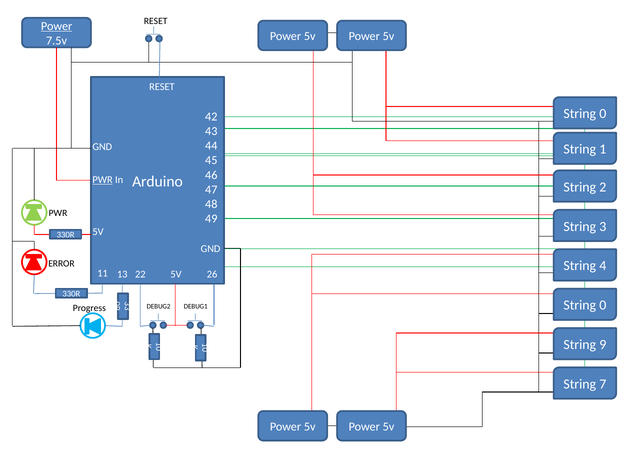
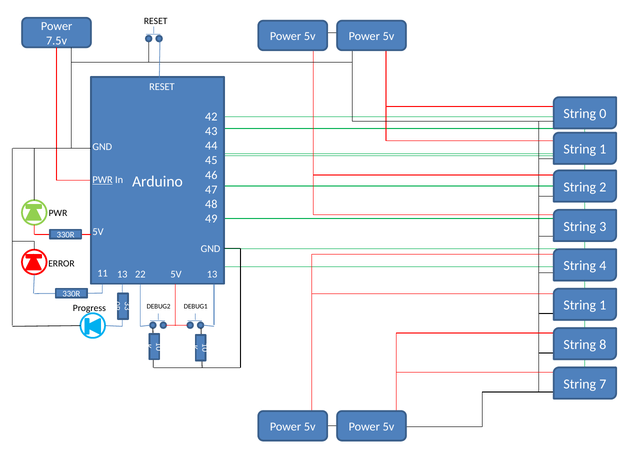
Power at (57, 26) underline: present -> none
22 26: 26 -> 13
0 at (603, 305): 0 -> 1
9: 9 -> 8
